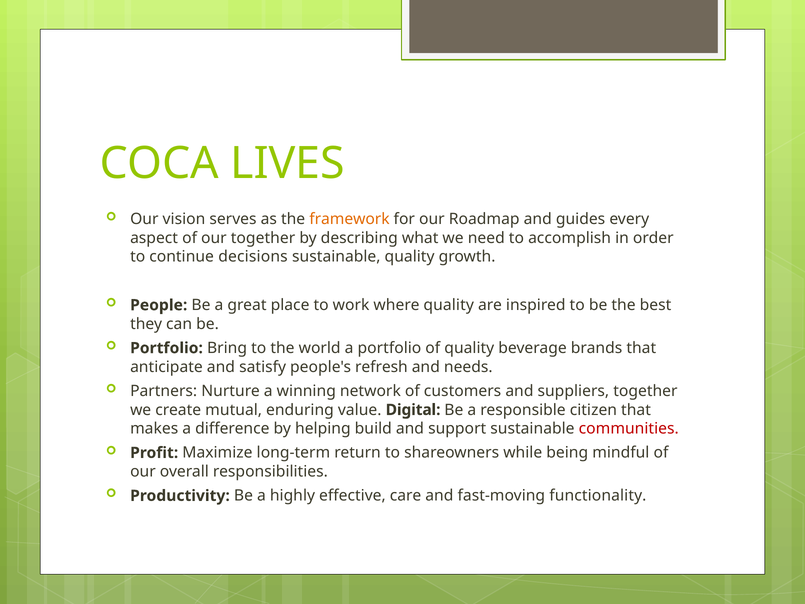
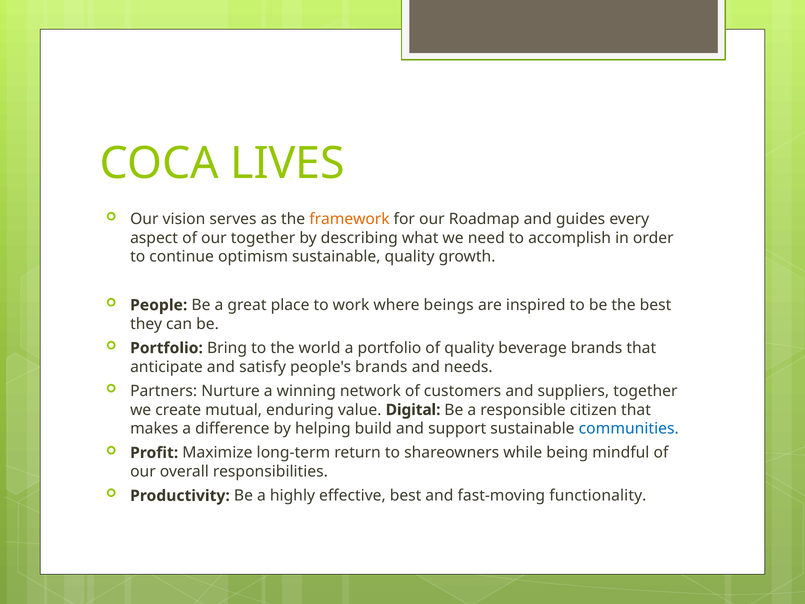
decisions: decisions -> optimism
where quality: quality -> beings
people's refresh: refresh -> brands
communities colour: red -> blue
effective care: care -> best
